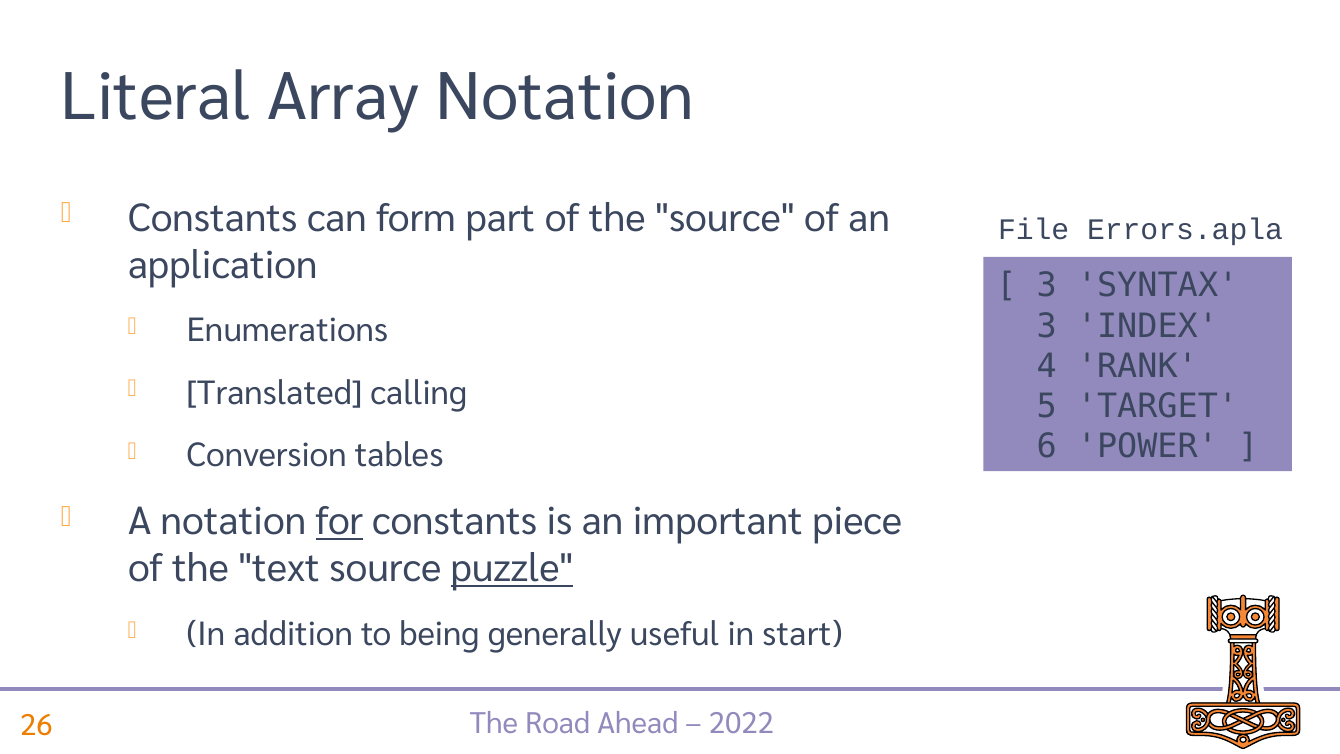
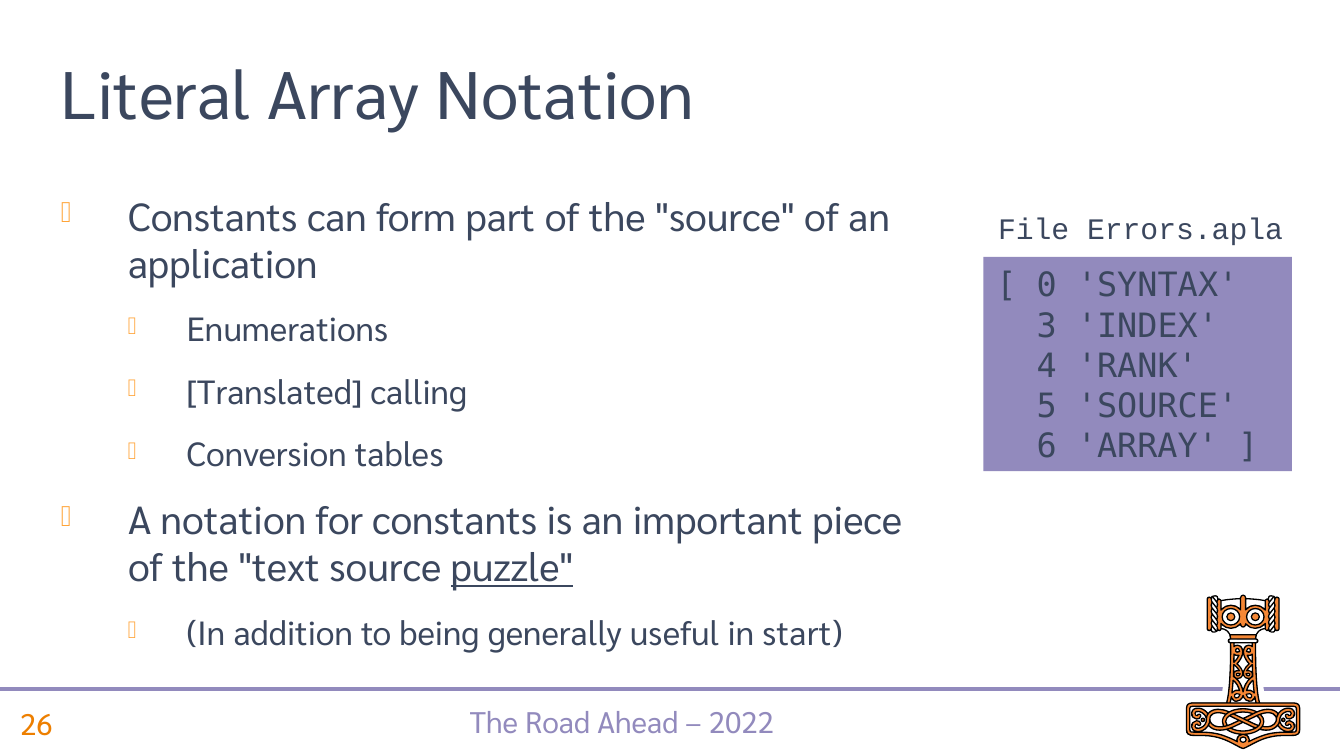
3 at (1047, 286): 3 -> 0
5 TARGET: TARGET -> SOURCE
6 POWER: POWER -> ARRAY
for underline: present -> none
